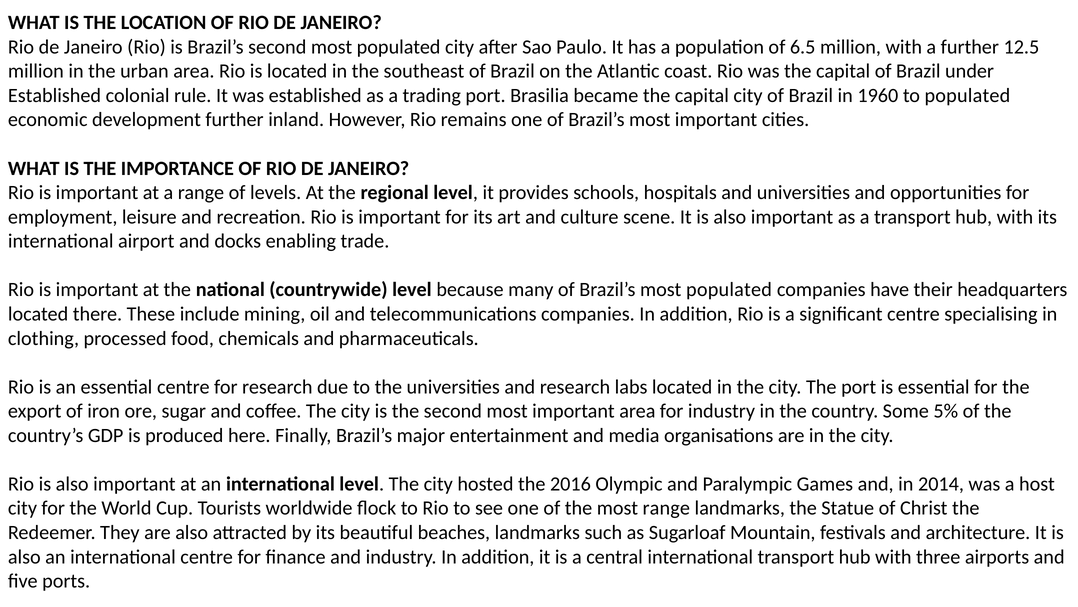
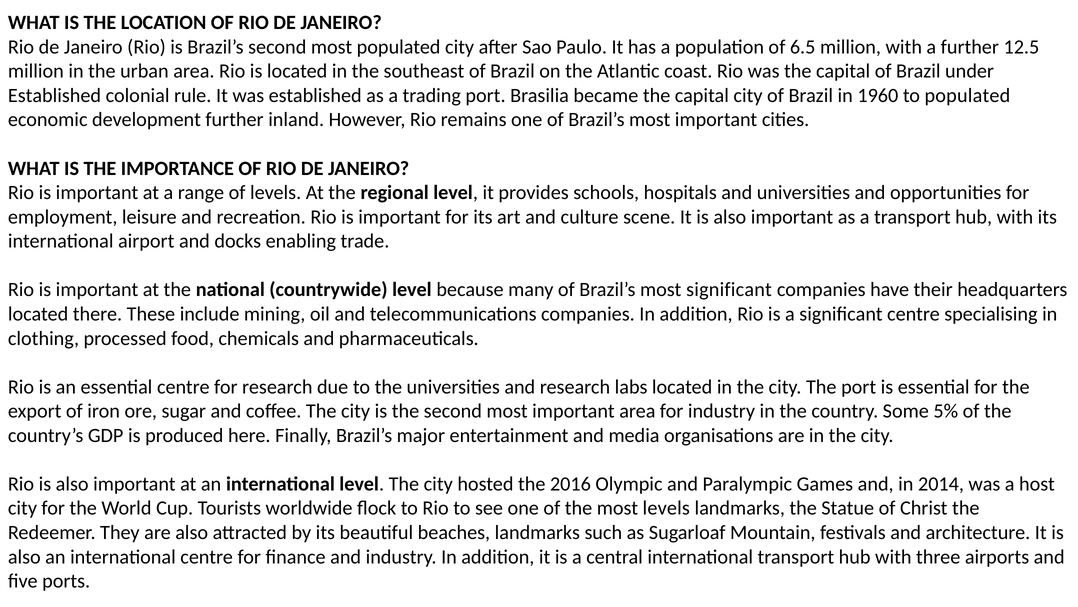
Brazil’s most populated: populated -> significant
most range: range -> levels
